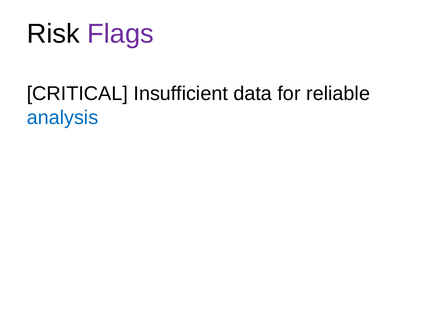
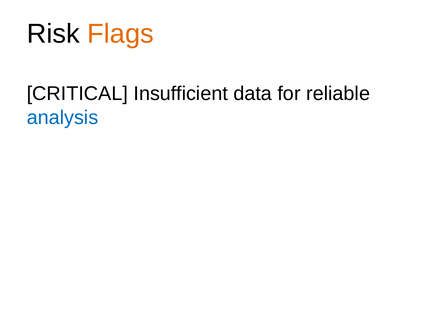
Flags colour: purple -> orange
